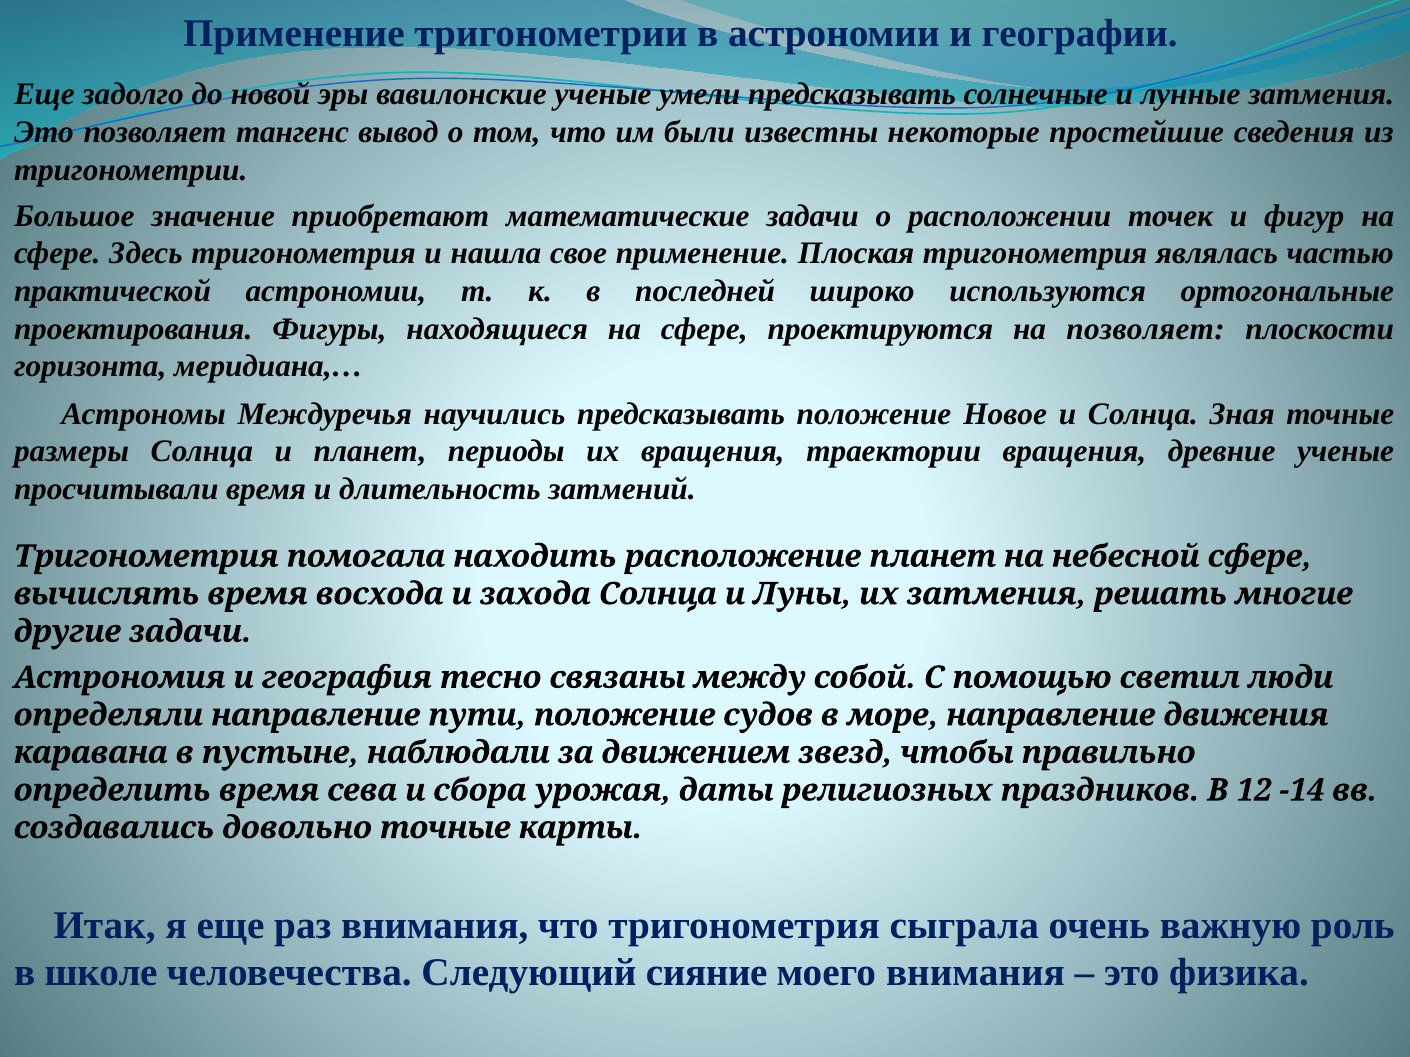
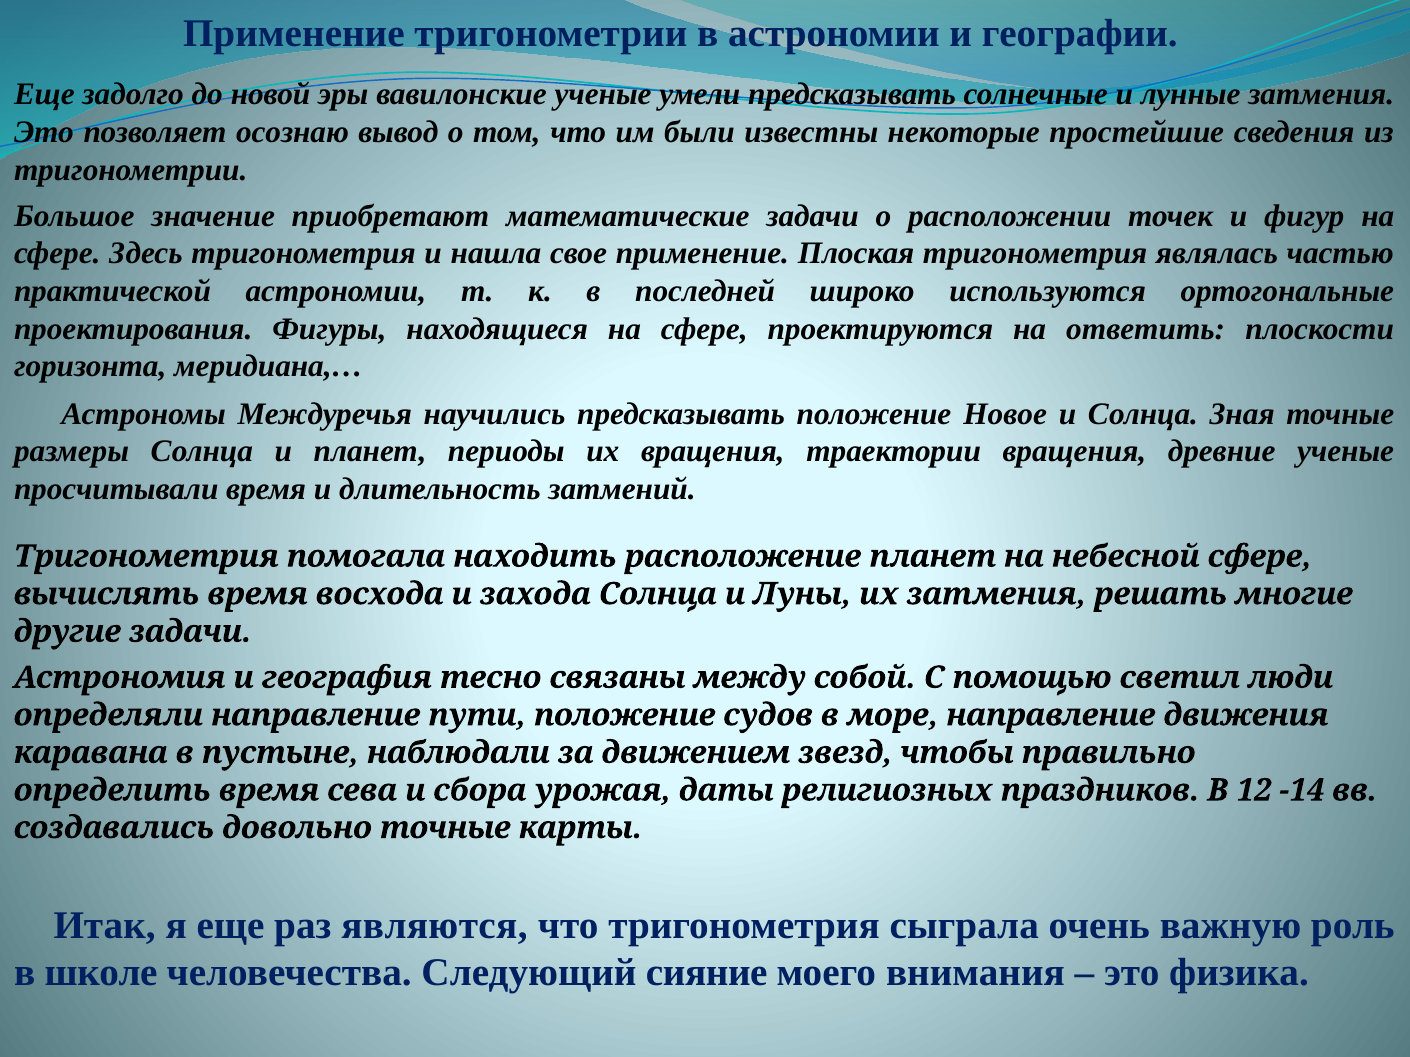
тангенс: тангенс -> осознаю
на позволяет: позволяет -> ответить
раз внимания: внимания -> являются
